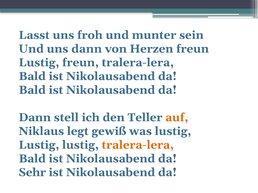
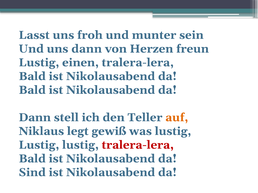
Lustig freun: freun -> einen
tralera-lera at (138, 145) colour: orange -> red
Sehr: Sehr -> Sind
